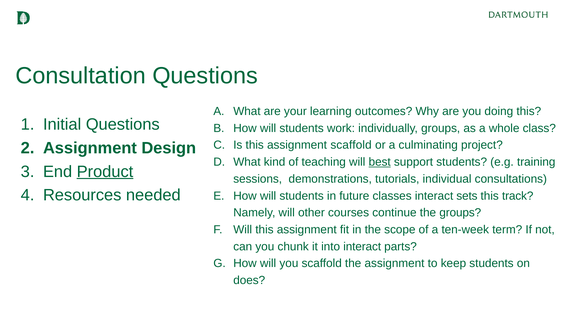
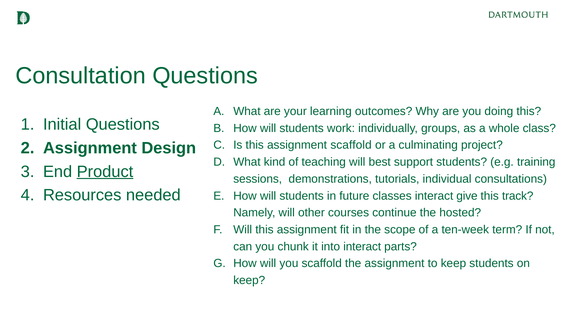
best underline: present -> none
sets: sets -> give
the groups: groups -> hosted
does at (249, 280): does -> keep
